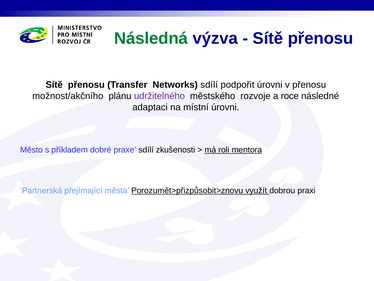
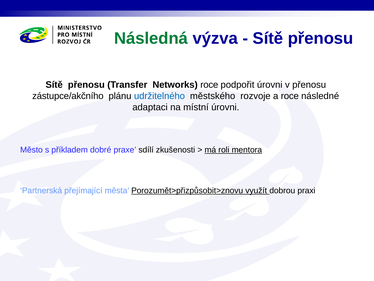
Networks sdílí: sdílí -> roce
možnost/akčního: možnost/akčního -> zástupce/akčního
udržitelného colour: purple -> blue
